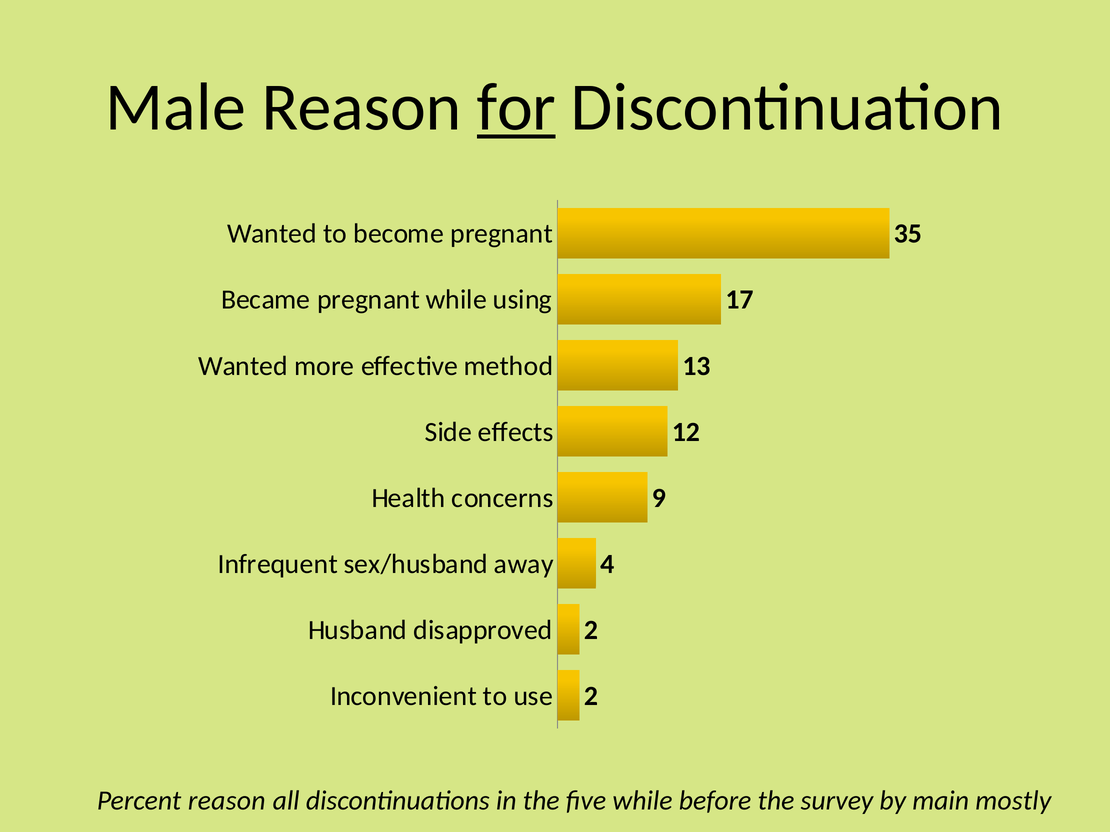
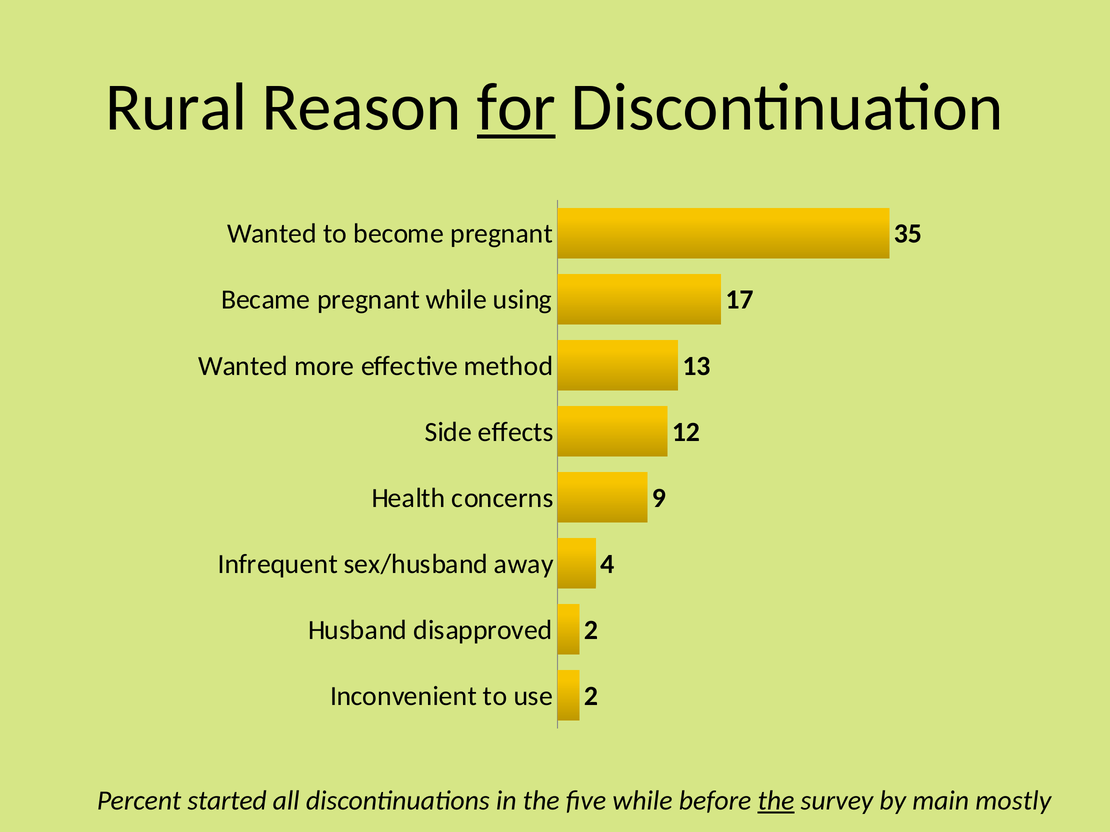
Male: Male -> Rural
Percent reason: reason -> started
the at (776, 801) underline: none -> present
